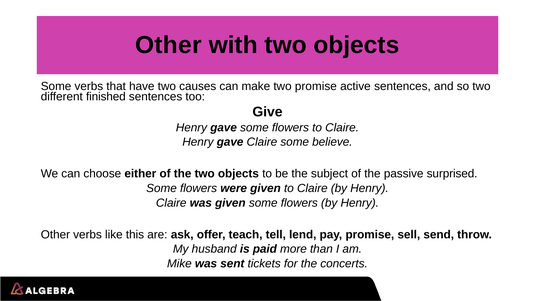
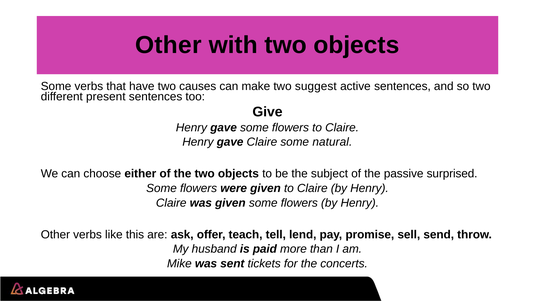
two promise: promise -> suggest
finished: finished -> present
believe: believe -> natural
